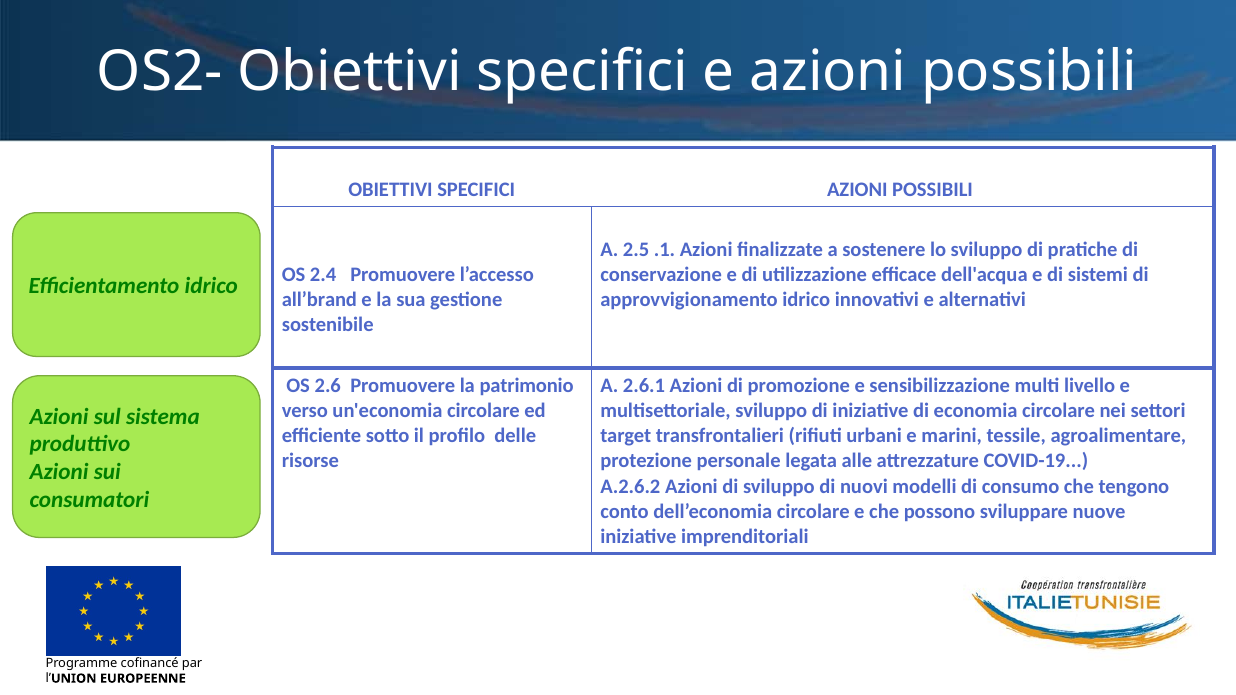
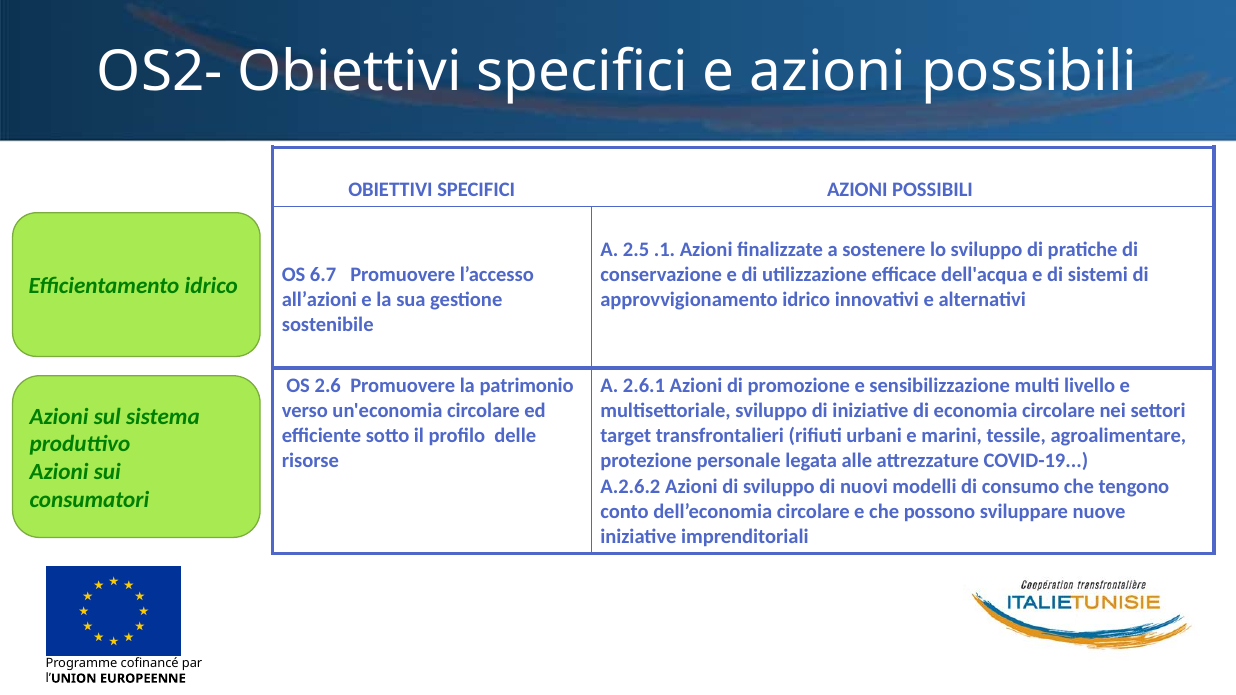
2.4: 2.4 -> 6.7
all’brand: all’brand -> all’azioni
